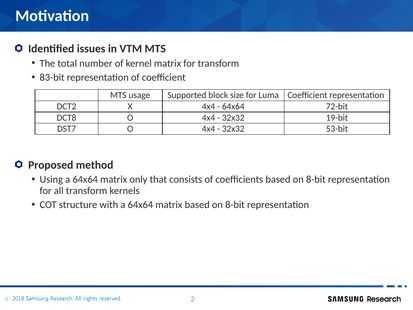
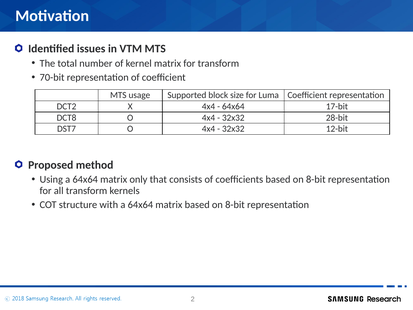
83-bit: 83-bit -> 70-bit
72-bit: 72-bit -> 17-bit
19-bit: 19-bit -> 28-bit
53-bit: 53-bit -> 12-bit
